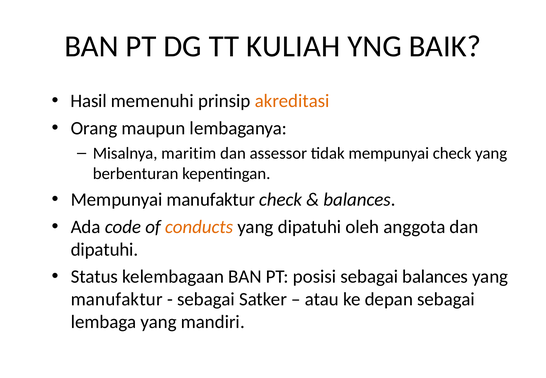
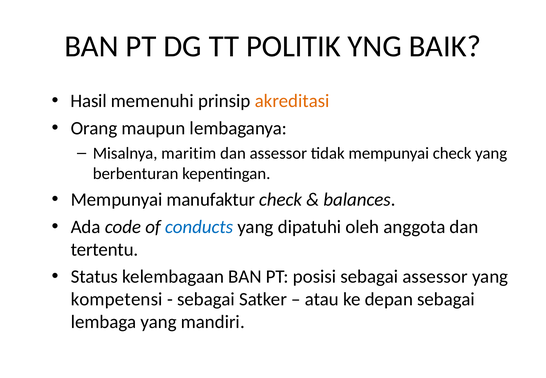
KULIAH: KULIAH -> POLITIK
conducts colour: orange -> blue
dipatuhi at (104, 249): dipatuhi -> tertentu
sebagai balances: balances -> assessor
manufaktur at (117, 299): manufaktur -> kompetensi
